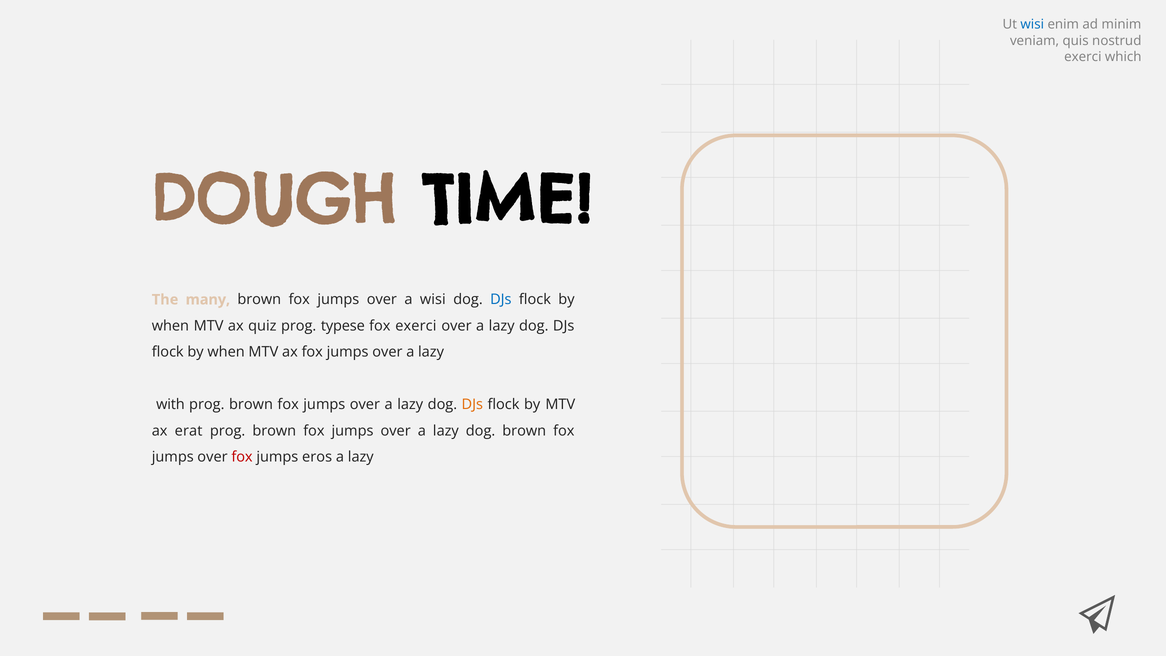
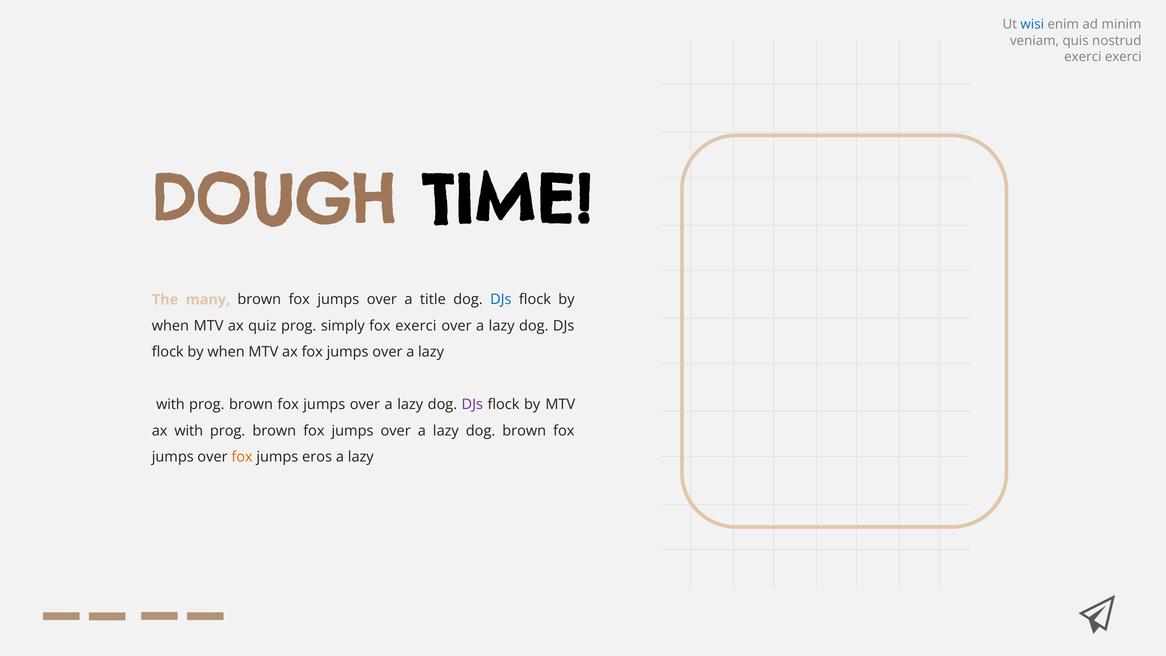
exerci which: which -> exerci
a wisi: wisi -> title
typese: typese -> simply
DJs at (472, 404) colour: orange -> purple
ax erat: erat -> with
fox at (242, 457) colour: red -> orange
